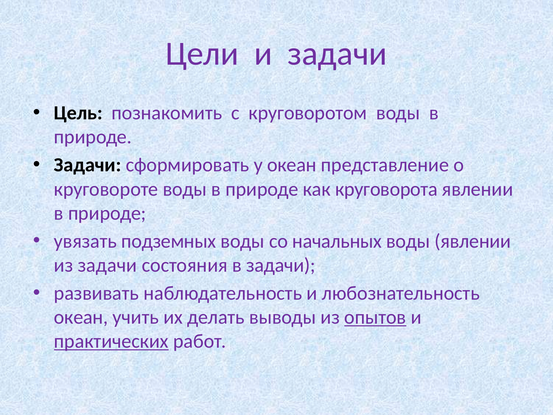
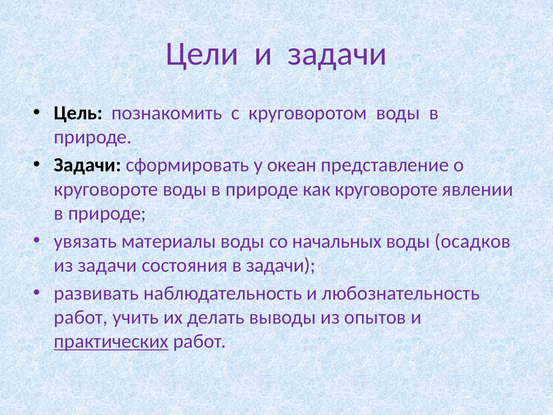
как круговорота: круговорота -> круговороте
подземных: подземных -> материалы
воды явлении: явлении -> осадков
океан at (81, 317): океан -> работ
опытов underline: present -> none
